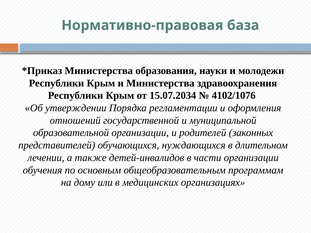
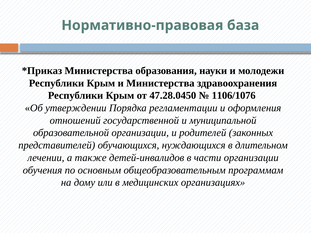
15.07.2034: 15.07.2034 -> 47.28.0450
4102/1076: 4102/1076 -> 1106/1076
